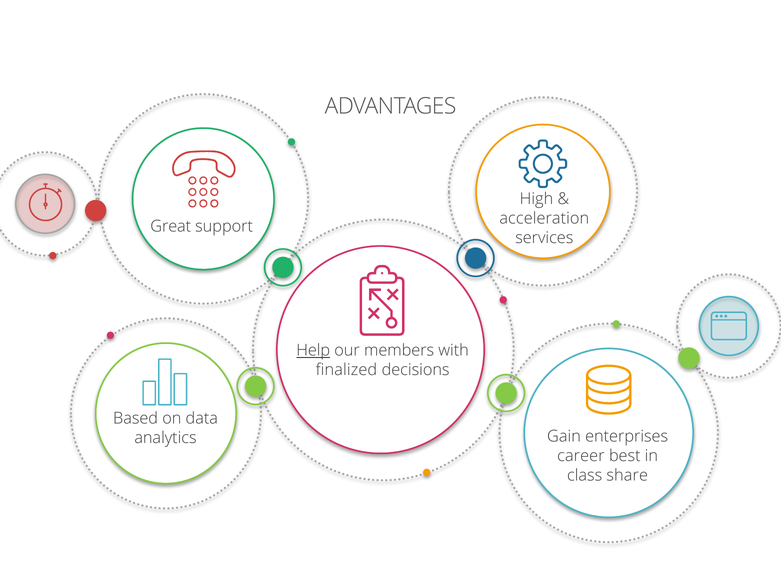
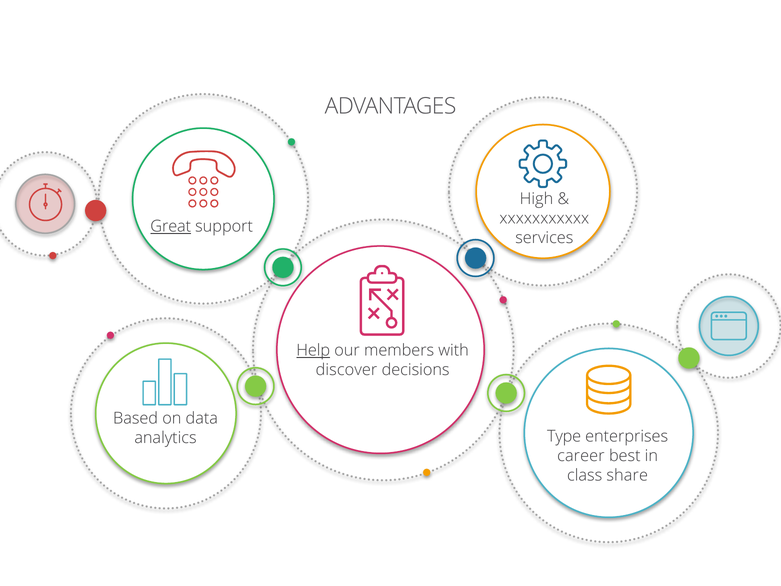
acceleration: acceleration -> xxxxxxxxxxx
Great underline: none -> present
finalized: finalized -> discover
Gain: Gain -> Type
